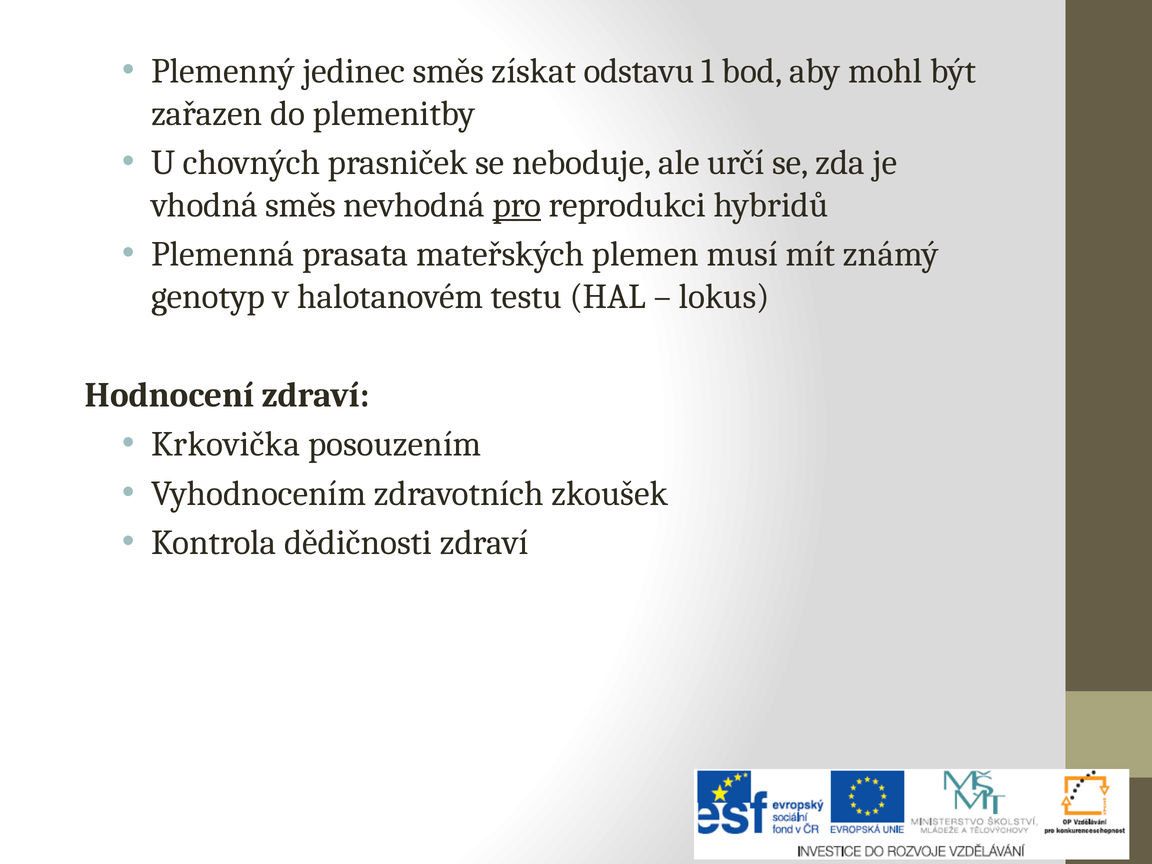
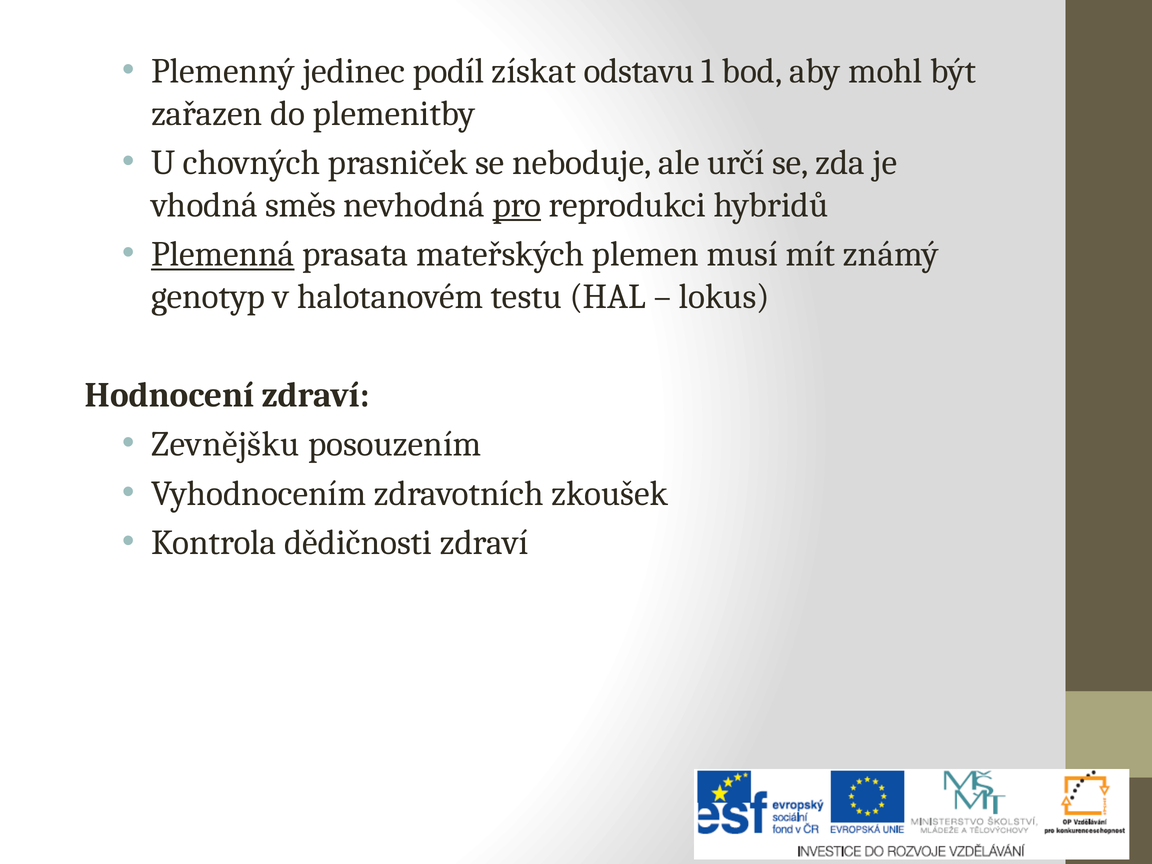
jedinec směs: směs -> podíl
Plemenná underline: none -> present
Krkovička: Krkovička -> Zevnějšku
